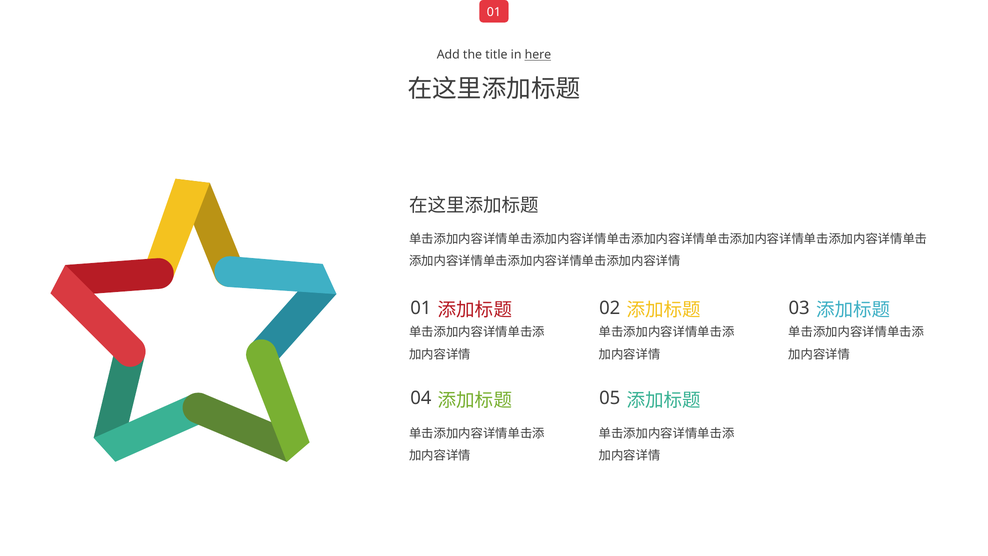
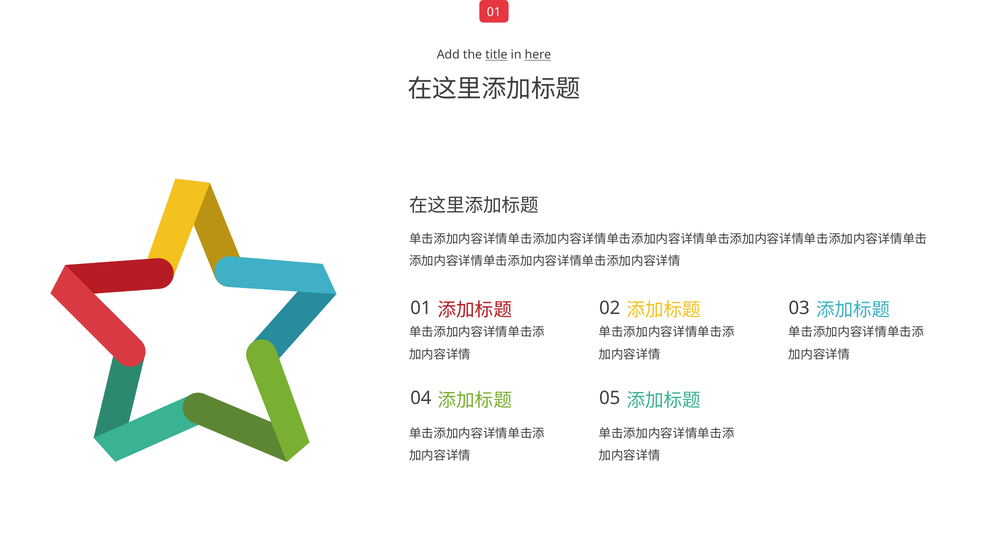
title underline: none -> present
